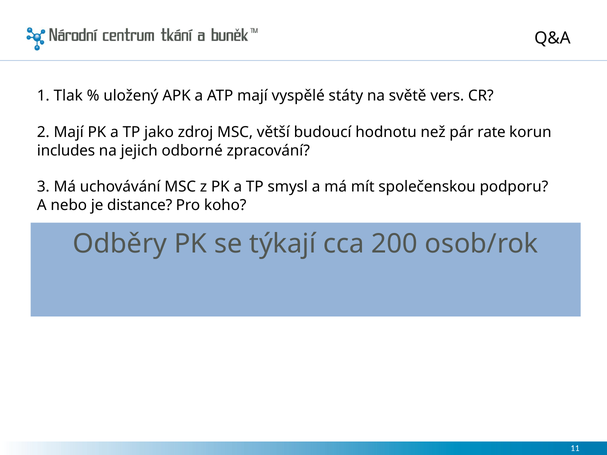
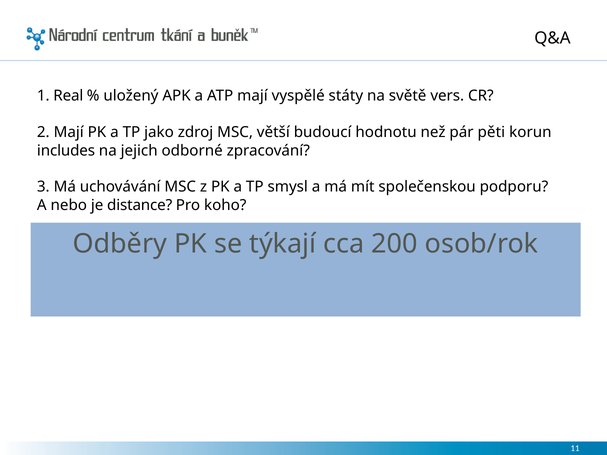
Tlak: Tlak -> Real
rate: rate -> pěti
